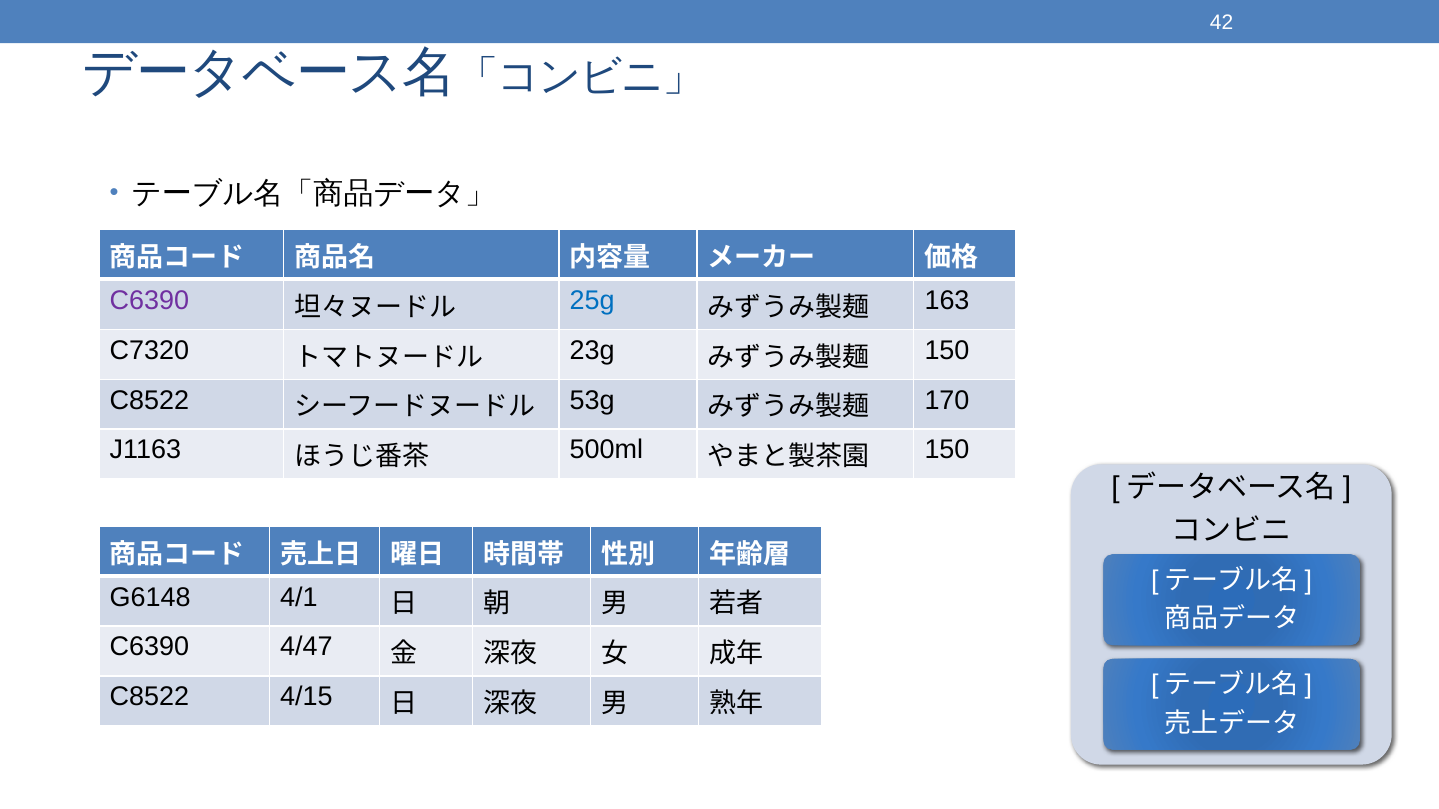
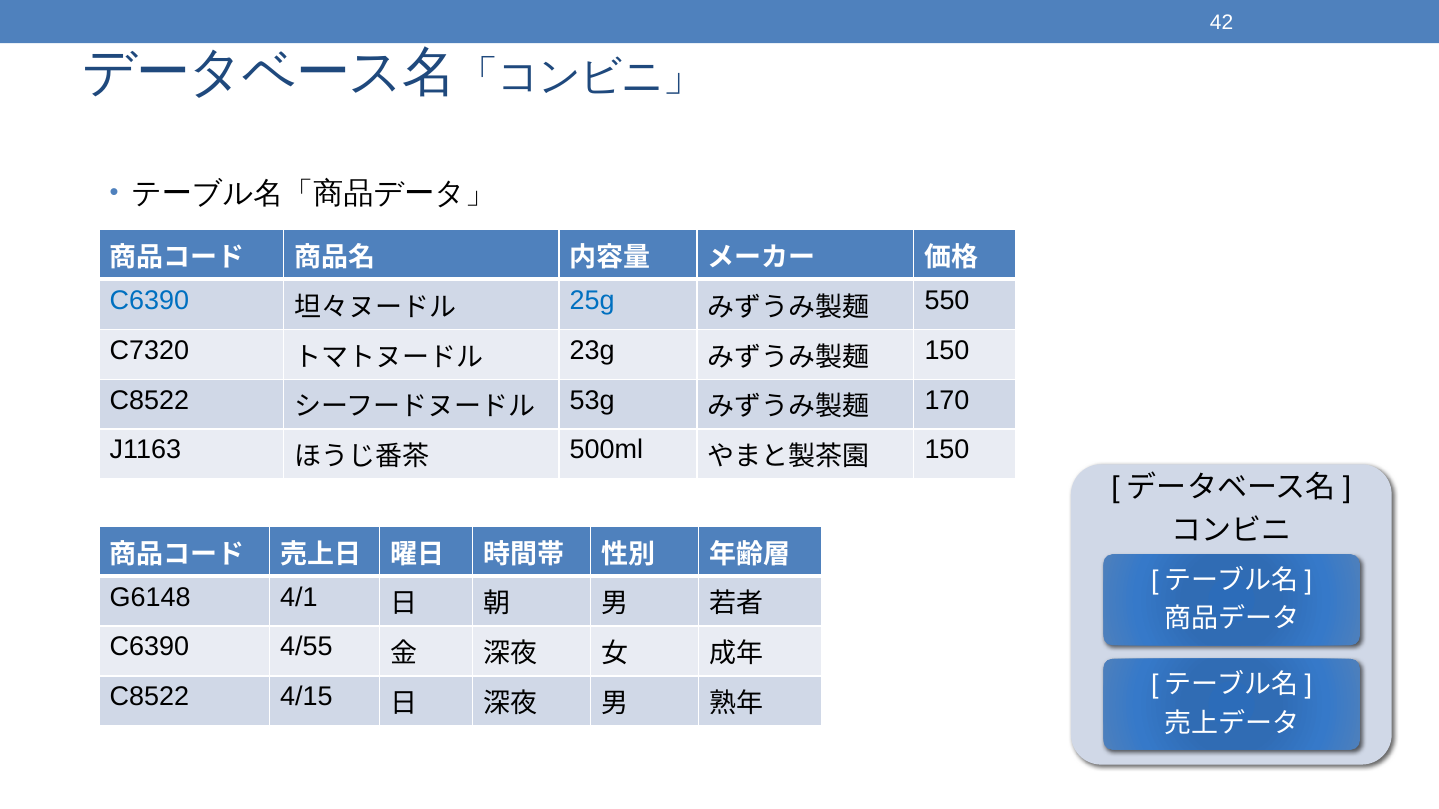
C6390 at (149, 301) colour: purple -> blue
163: 163 -> 550
4/47: 4/47 -> 4/55
